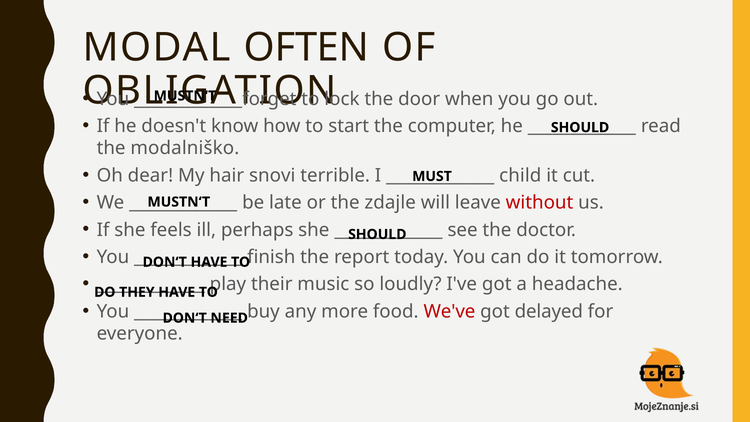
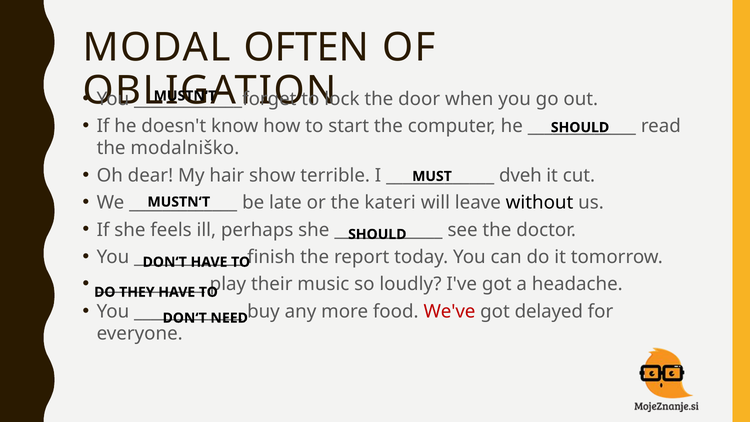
snovi: snovi -> show
child: child -> dveh
zdajle: zdajle -> kateri
without colour: red -> black
